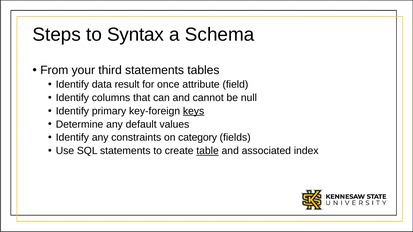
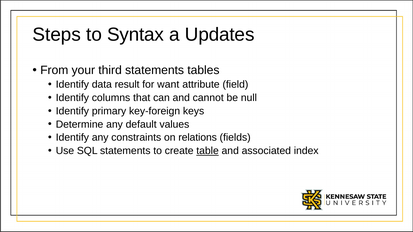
Schema: Schema -> Updates
once: once -> want
keys underline: present -> none
category: category -> relations
